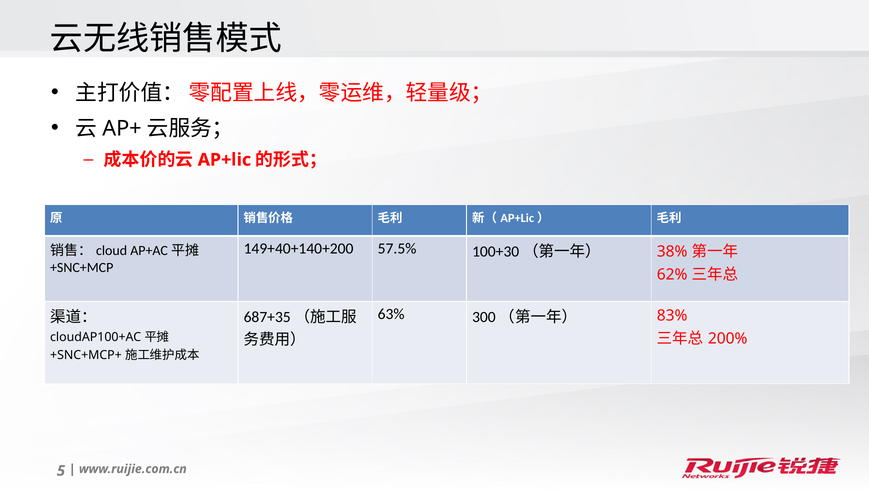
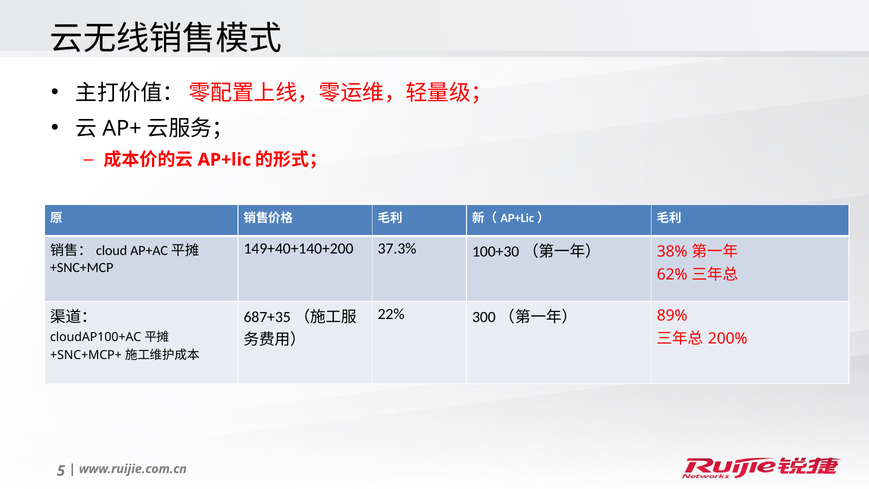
57.5%: 57.5% -> 37.3%
63%: 63% -> 22%
83%: 83% -> 89%
